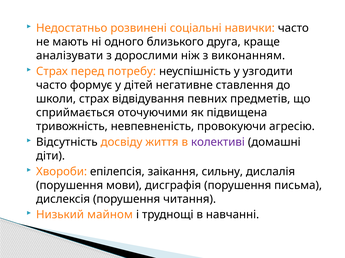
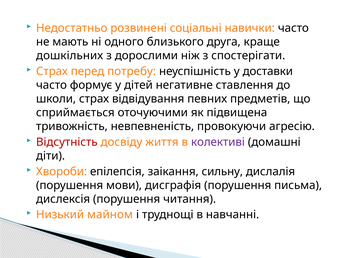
аналізувати: аналізувати -> дошкільних
виконанням: виконанням -> спостерігати
узгодити: узгодити -> доставки
Відсутність colour: black -> red
